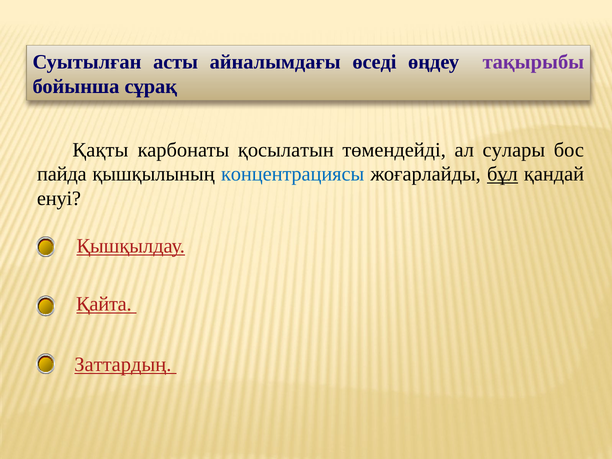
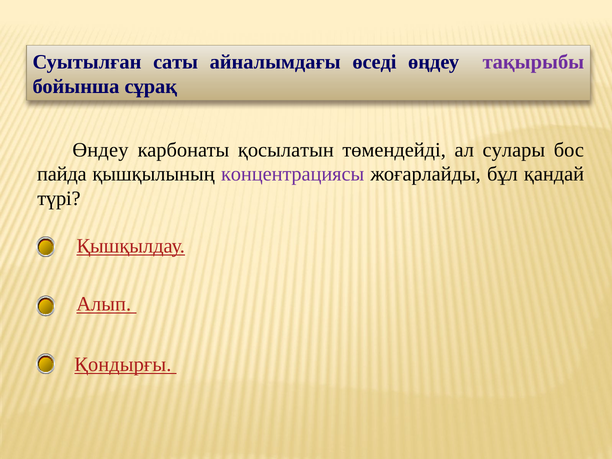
асты: асты -> саты
Қақты: Қақты -> Өндеу
концентрациясы colour: blue -> purple
бұл underline: present -> none
енуі: енуі -> түрі
Қайта: Қайта -> Алып
Заттардың: Заттардың -> Қондырғы
